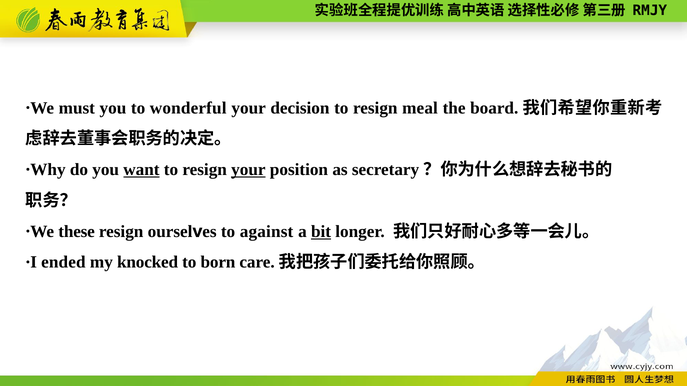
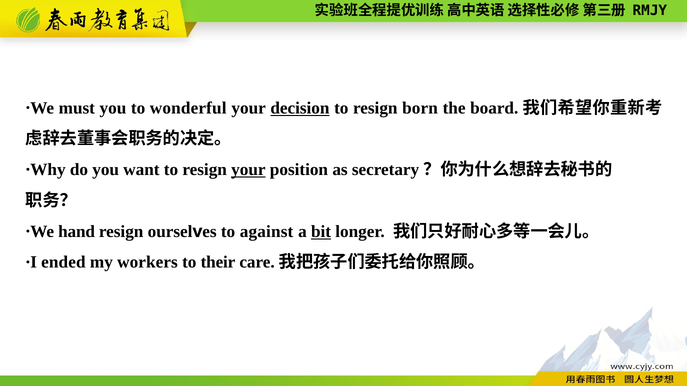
decision underline: none -> present
meal: meal -> born
want underline: present -> none
these: these -> hand
knocked: knocked -> workers
born: born -> their
